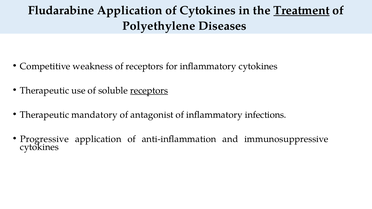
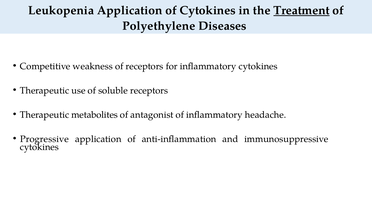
Fludarabine: Fludarabine -> Leukopenia
receptors at (149, 91) underline: present -> none
mandatory: mandatory -> metabolites
infections: infections -> headache
